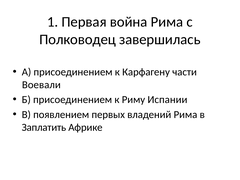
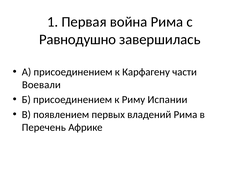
Полководец: Полководец -> Равнодушно
Заплатить: Заплатить -> Перечень
